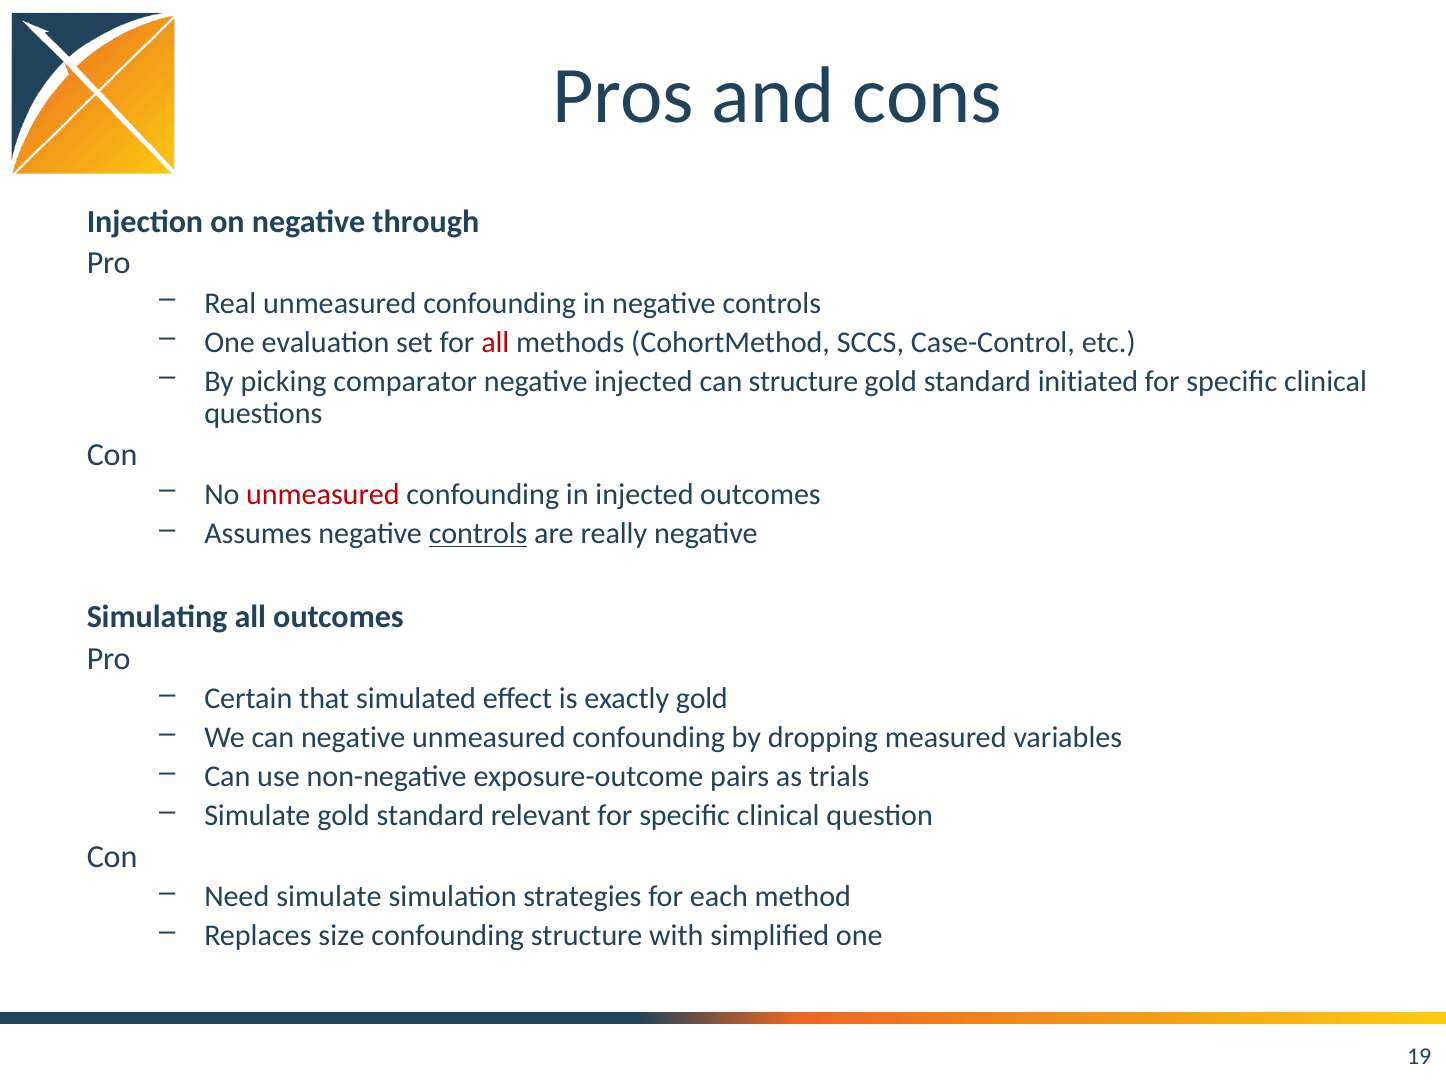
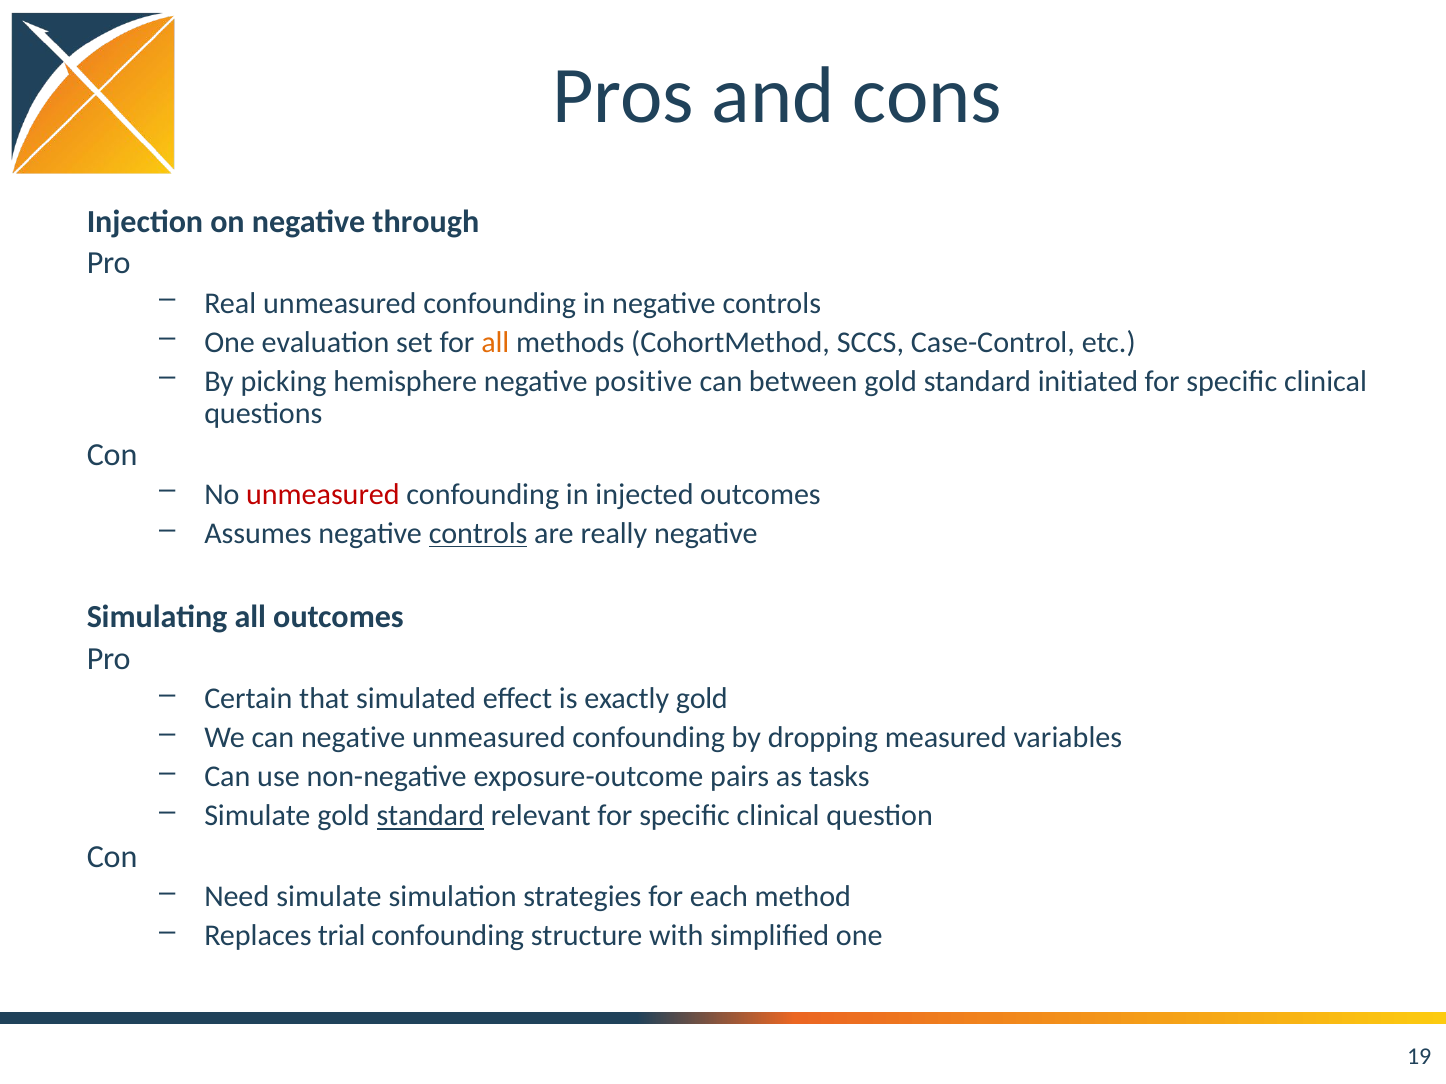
all at (495, 342) colour: red -> orange
comparator: comparator -> hemisphere
negative injected: injected -> positive
can structure: structure -> between
trials: trials -> tasks
standard at (430, 816) underline: none -> present
size: size -> trial
